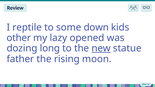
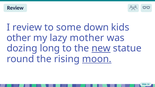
I reptile: reptile -> review
opened: opened -> mother
father: father -> round
moon underline: none -> present
